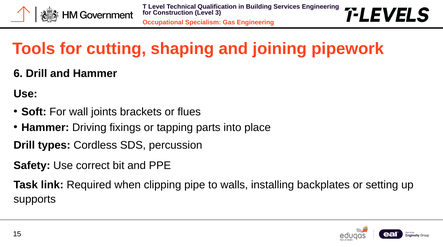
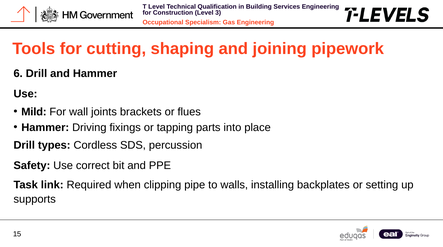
Soft: Soft -> Mild
